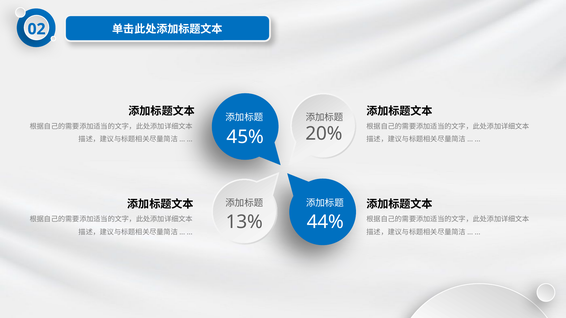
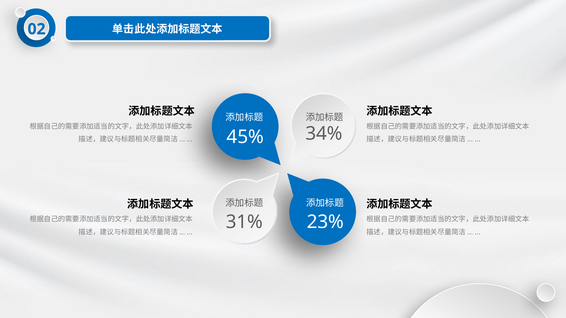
20%: 20% -> 34%
13%: 13% -> 31%
44%: 44% -> 23%
